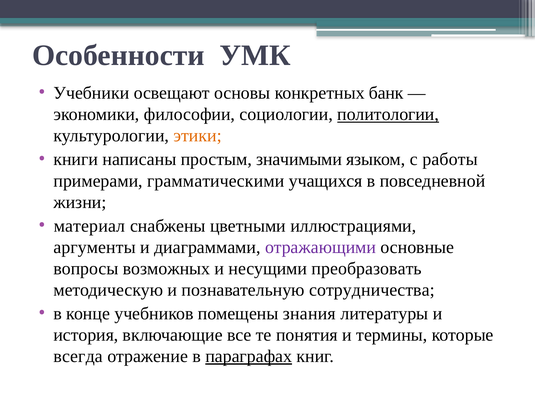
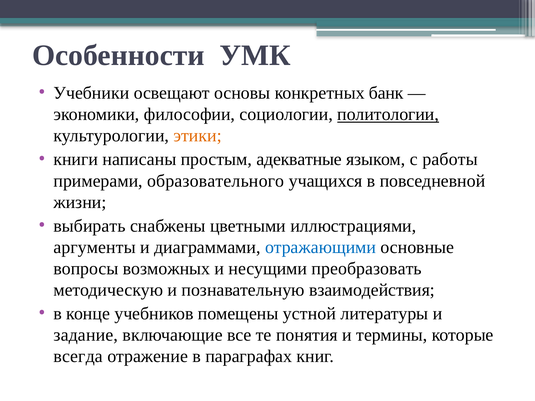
значимыми: значимыми -> адекватные
грамматическими: грамматическими -> образовательного
материал: материал -> выбирать
отражающими colour: purple -> blue
сотрудничества: сотрудничества -> взаимодействия
знания: знания -> устной
история: история -> задание
параграфах underline: present -> none
